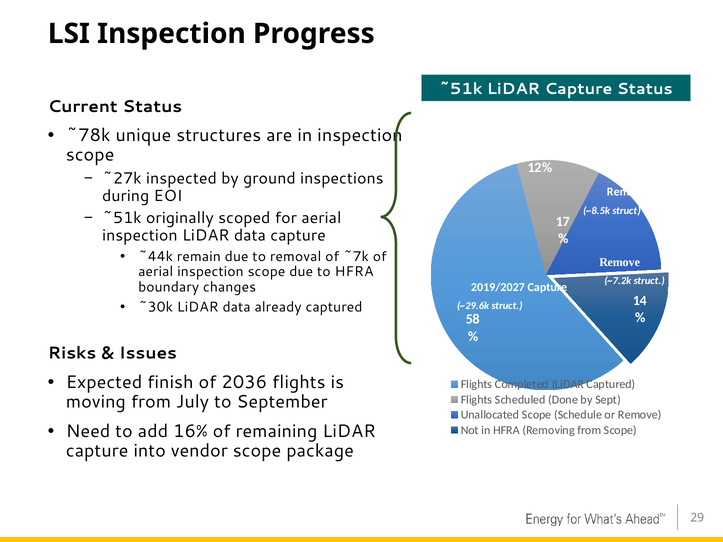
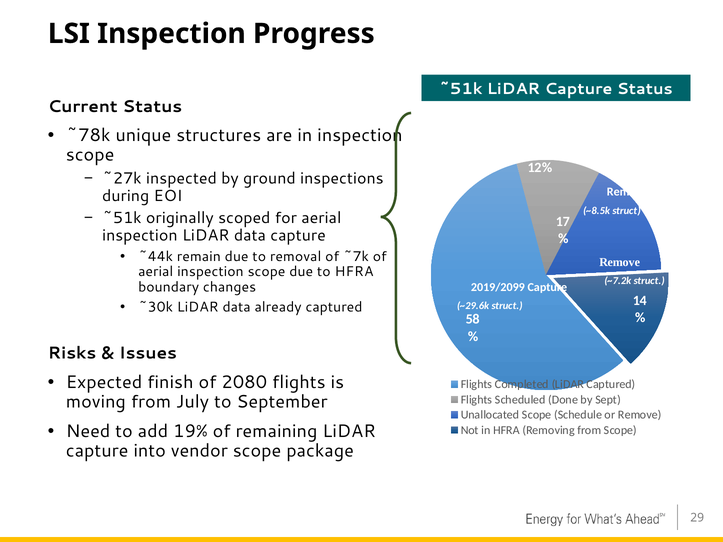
2019/2027: 2019/2027 -> 2019/2099
2036: 2036 -> 2080
16%: 16% -> 19%
